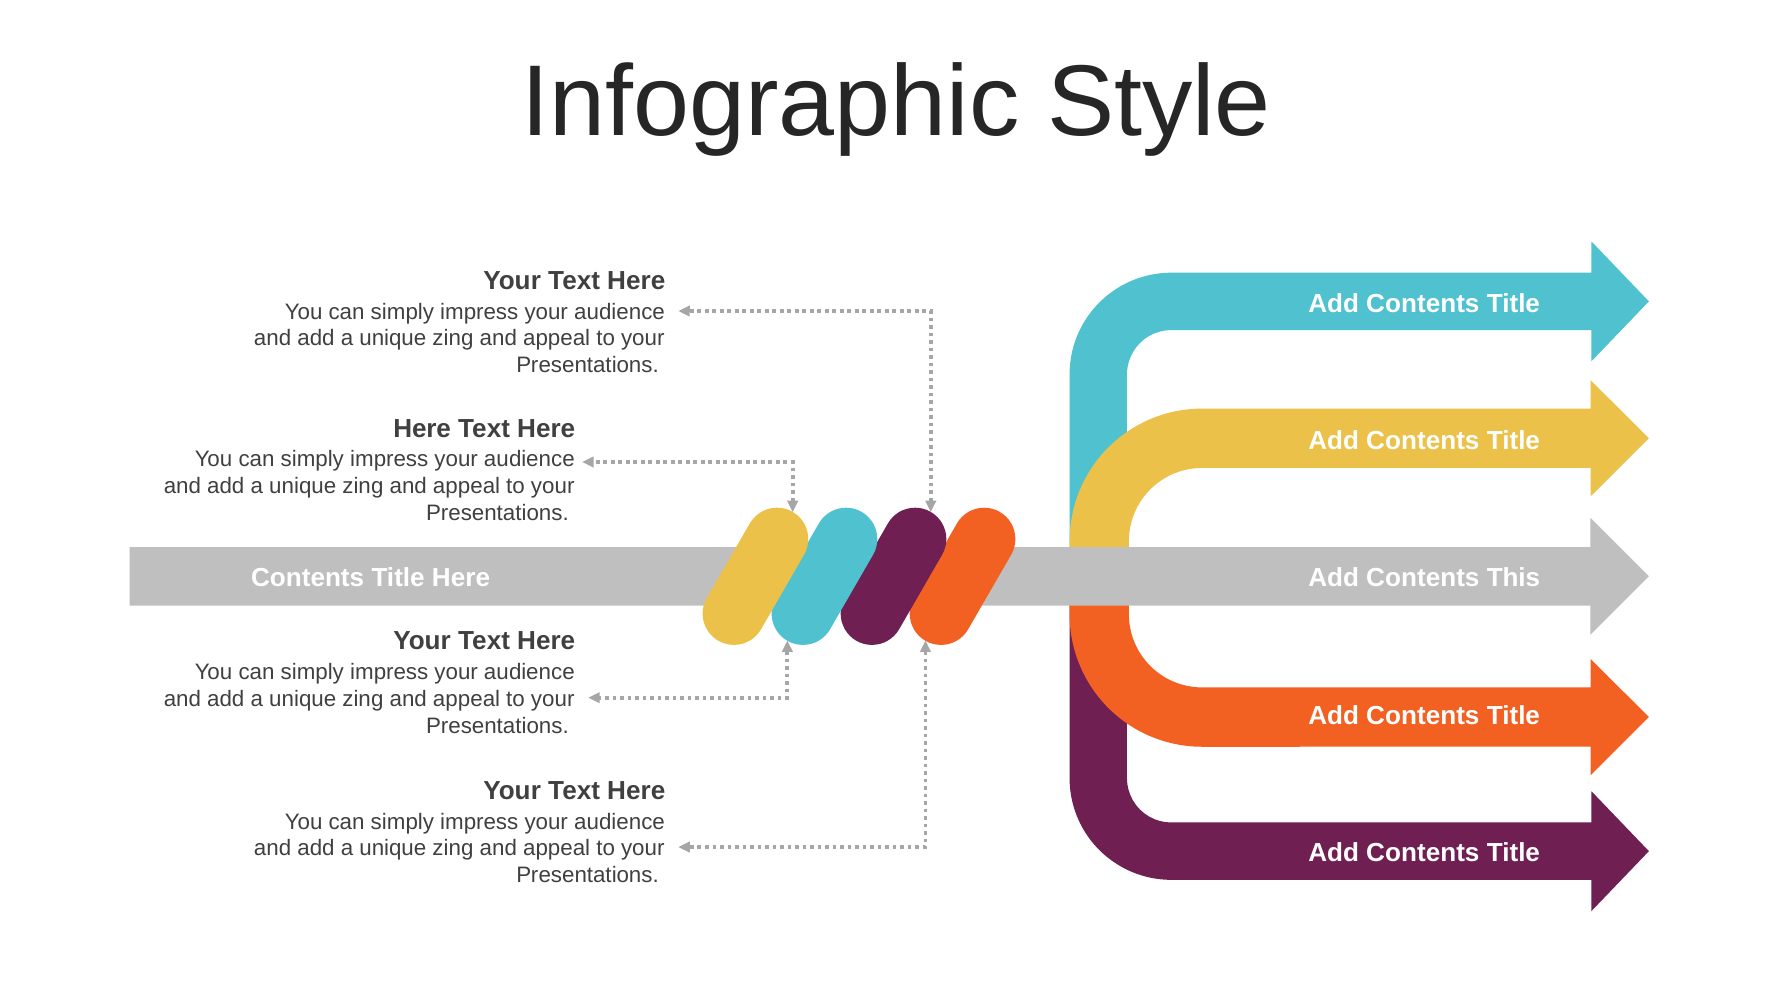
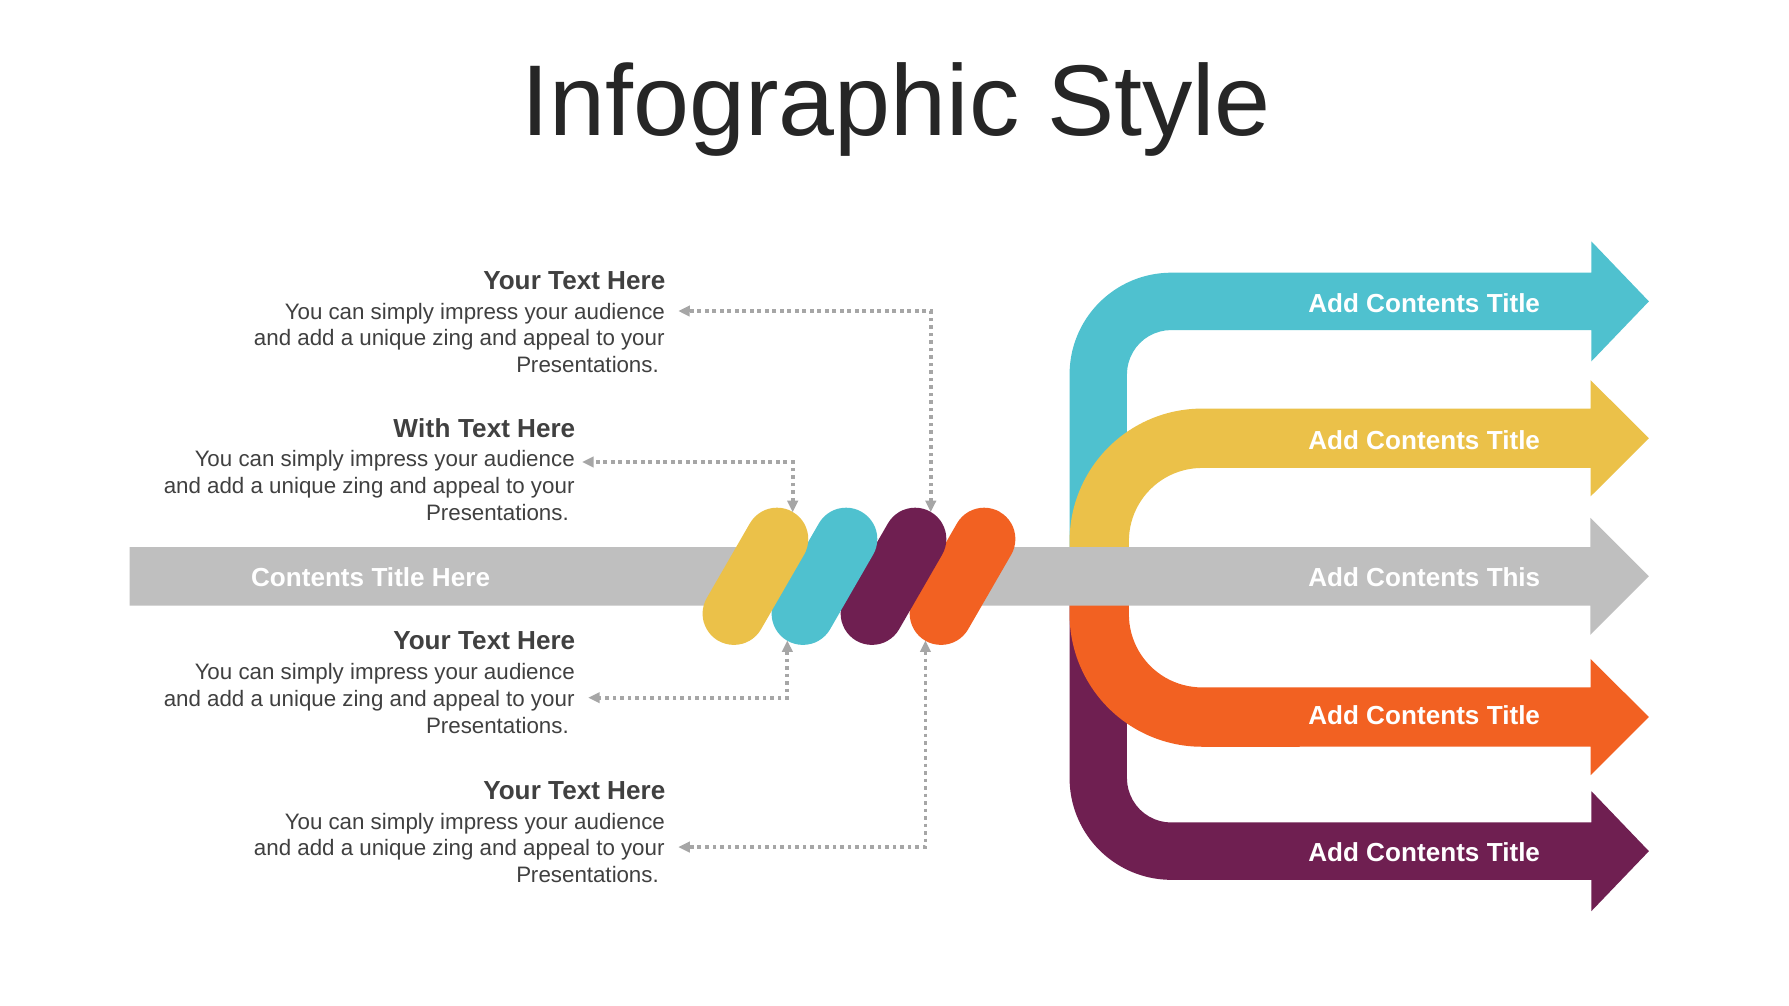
Here at (422, 429): Here -> With
